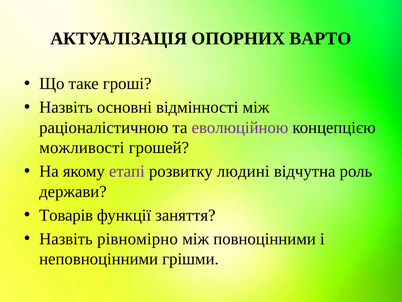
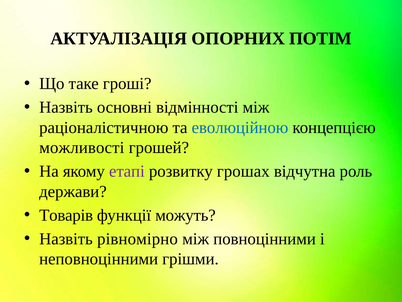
ВАРТО: ВАРТО -> ПОТІМ
еволюційною colour: purple -> blue
людині: людині -> грошах
заняття: заняття -> можуть
